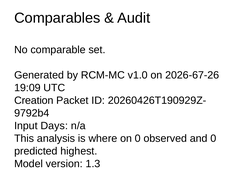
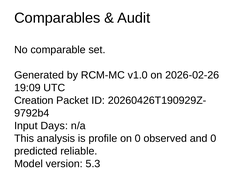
2026-67-26: 2026-67-26 -> 2026-02-26
where: where -> profile
highest: highest -> reliable
1.3: 1.3 -> 5.3
